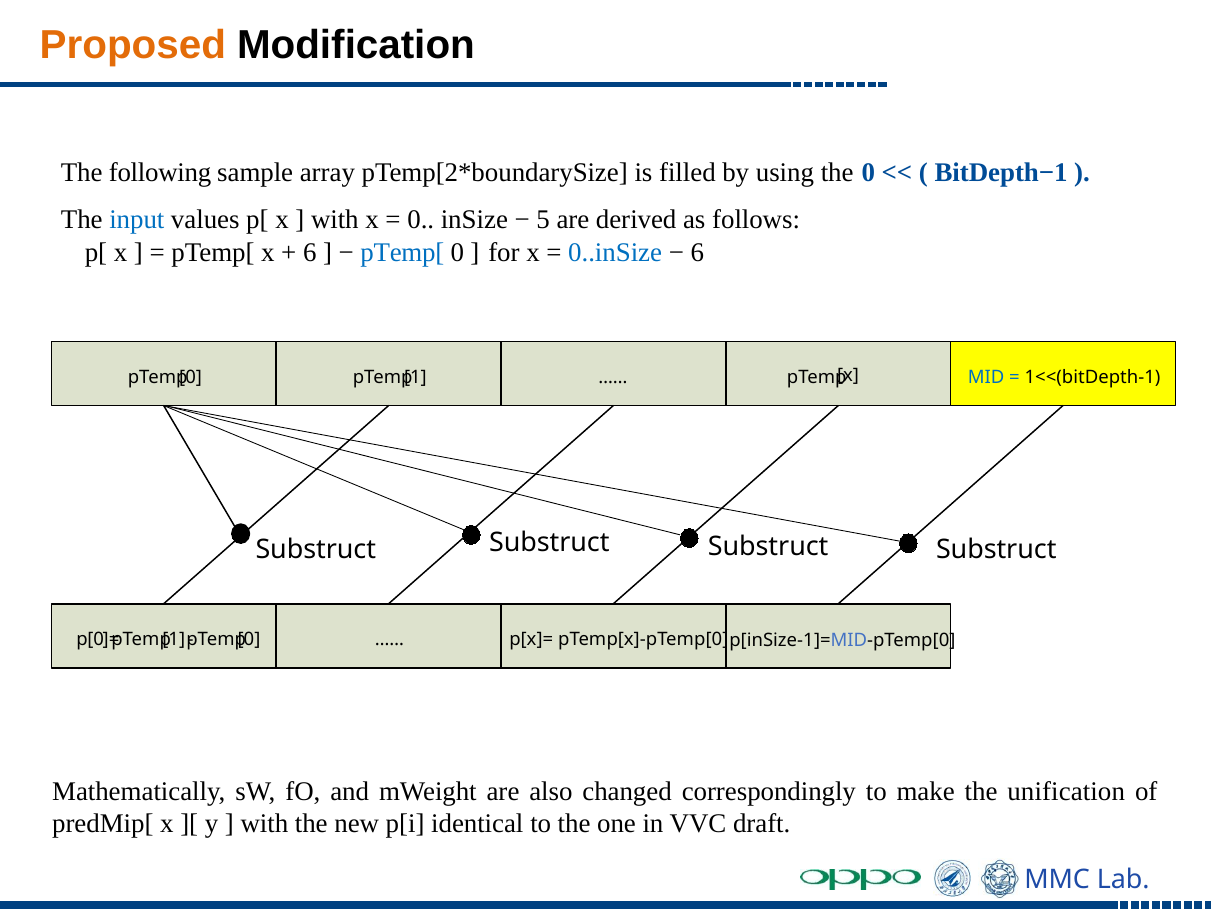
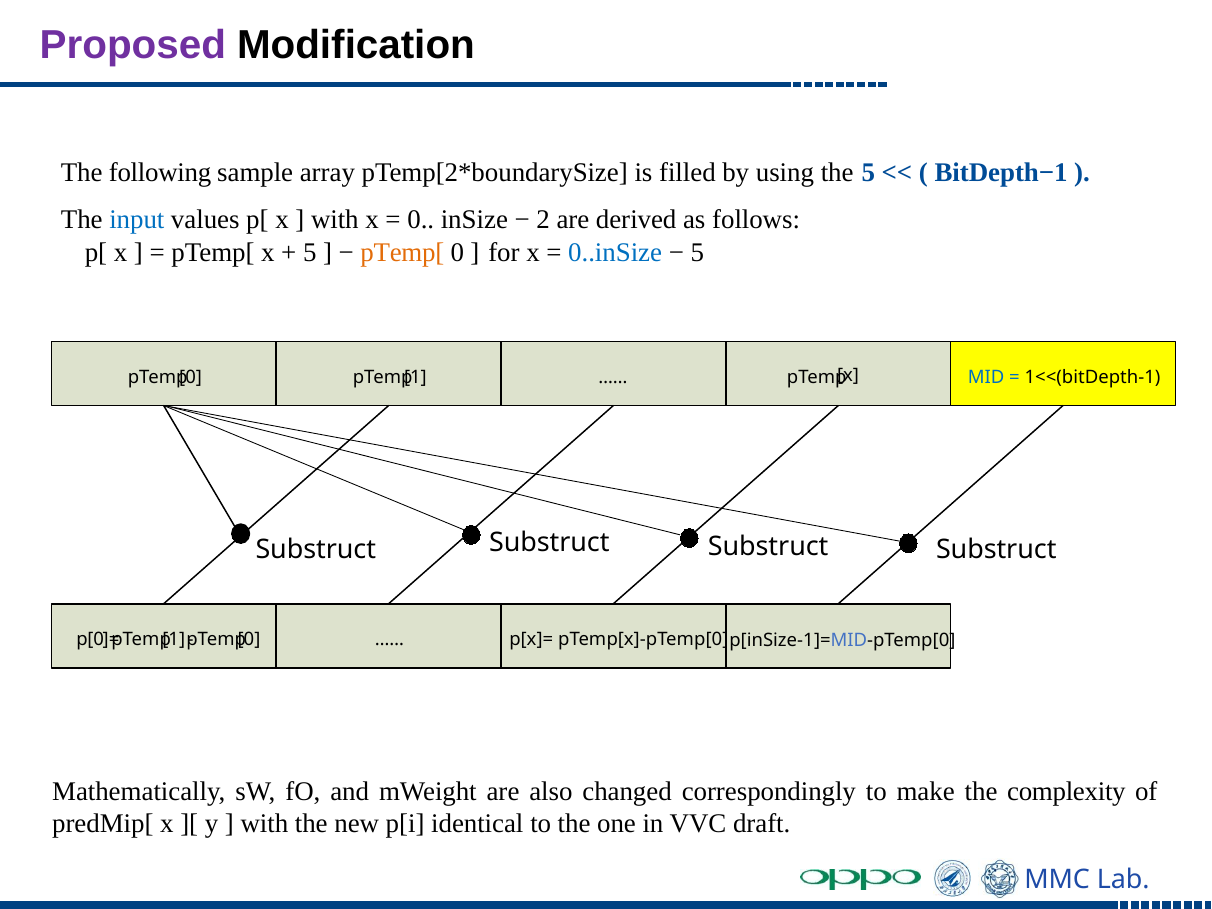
Proposed colour: orange -> purple
the 0: 0 -> 5
5: 5 -> 2
6 at (310, 252): 6 -> 5
pTemp[ at (402, 252) colour: blue -> orange
6 at (697, 252): 6 -> 5
unification: unification -> complexity
